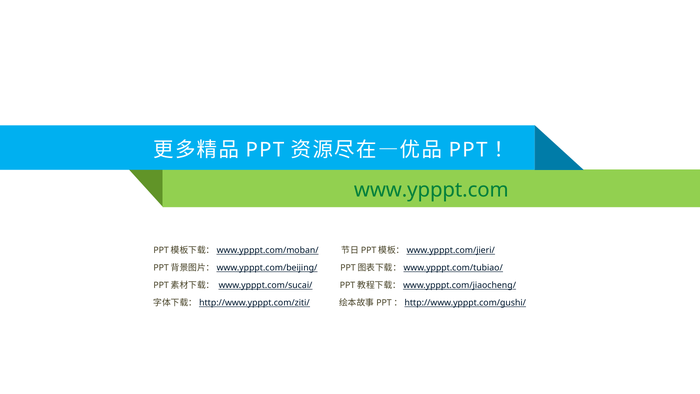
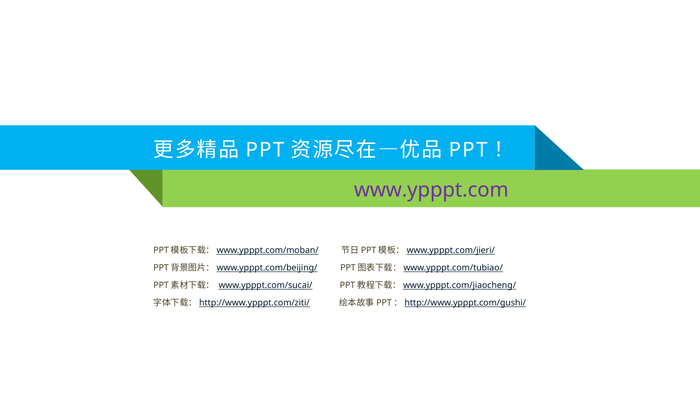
www.ypppt.com colour: green -> purple
